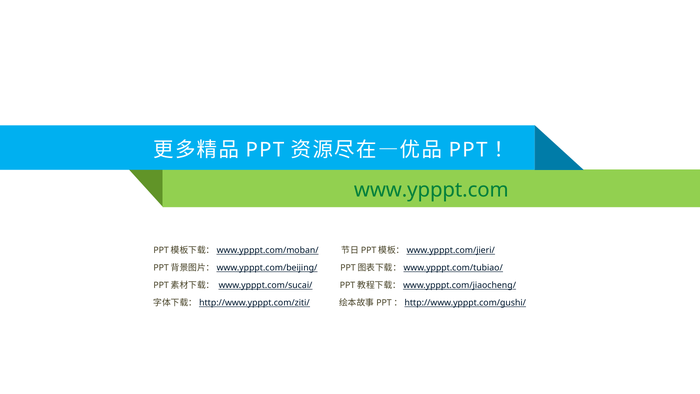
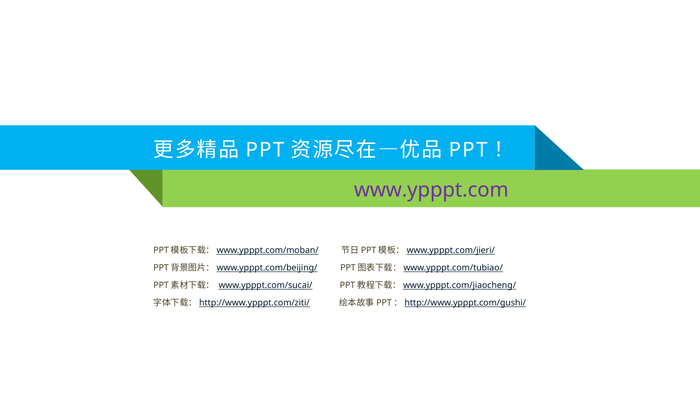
www.ypppt.com colour: green -> purple
